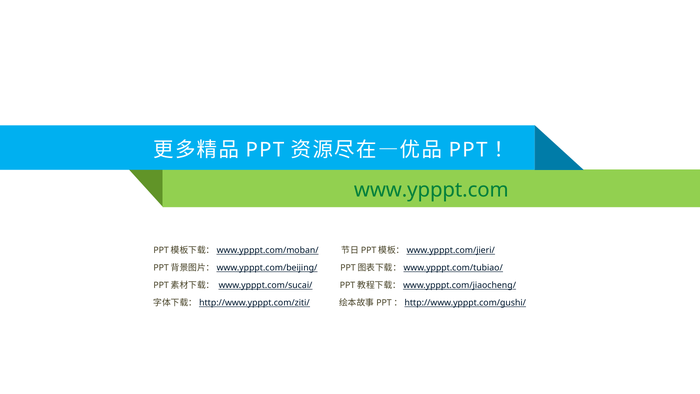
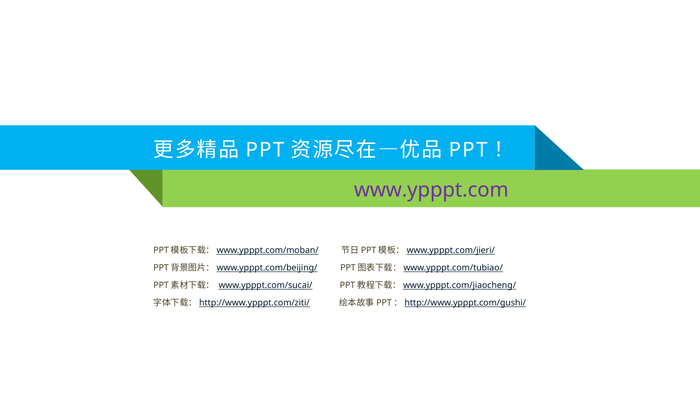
www.ypppt.com colour: green -> purple
